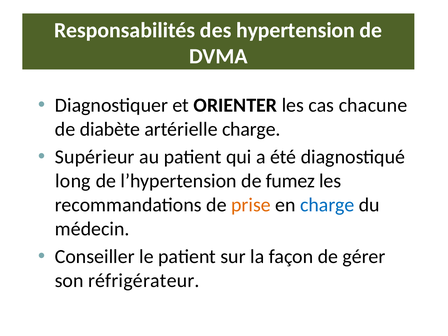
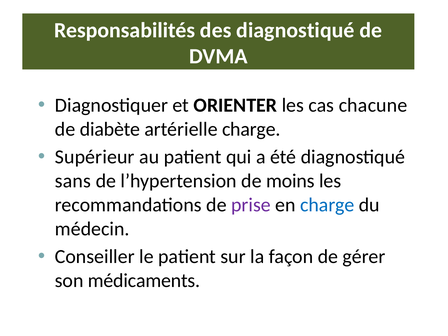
des hypertension: hypertension -> diagnostiqué
long: long -> sans
fumez: fumez -> moins
prise colour: orange -> purple
réfrigérateur: réfrigérateur -> médicaments
